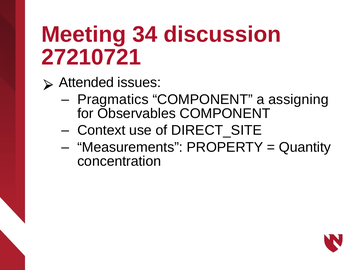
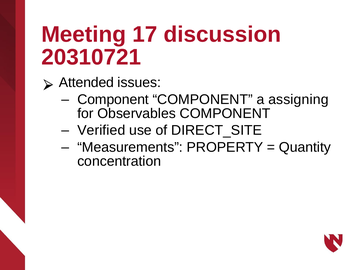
34: 34 -> 17
27210721: 27210721 -> 20310721
Pragmatics at (113, 99): Pragmatics -> Component
Context: Context -> Verified
